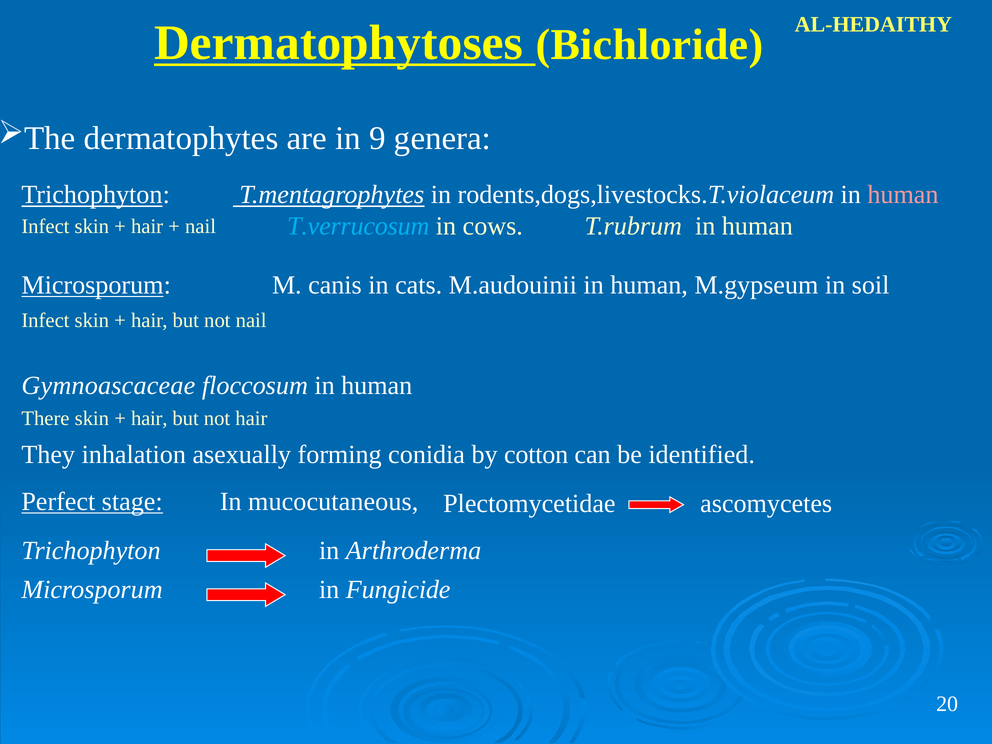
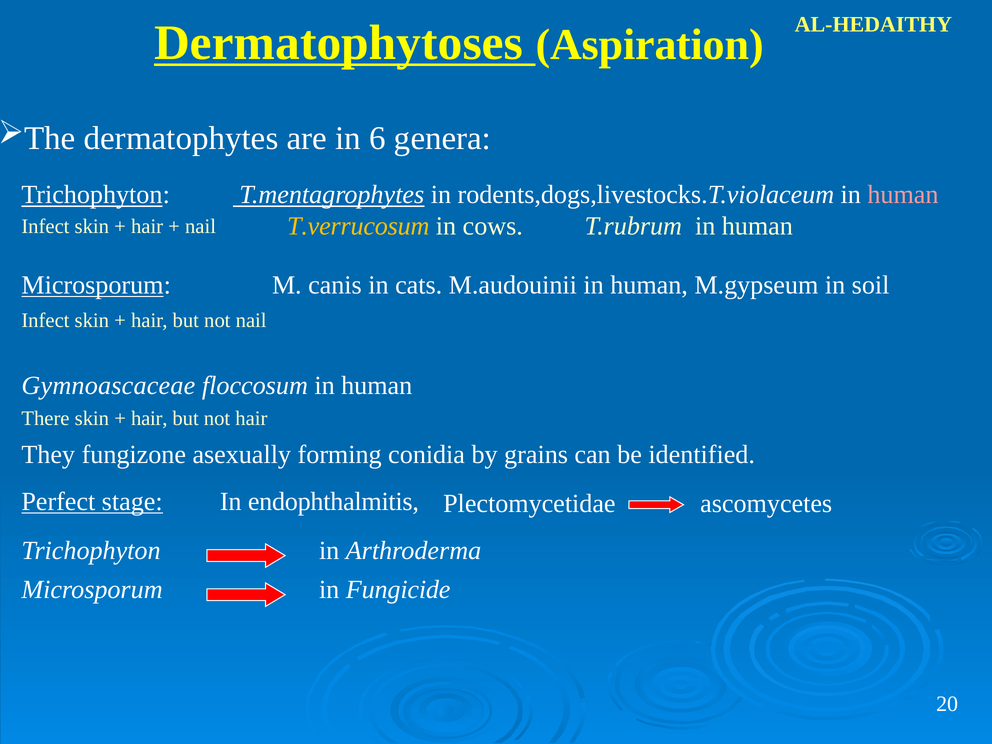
Bichloride: Bichloride -> Aspiration
9: 9 -> 6
T.verrucosum colour: light blue -> yellow
inhalation: inhalation -> fungizone
cotton: cotton -> grains
mucocutaneous: mucocutaneous -> endophthalmitis
